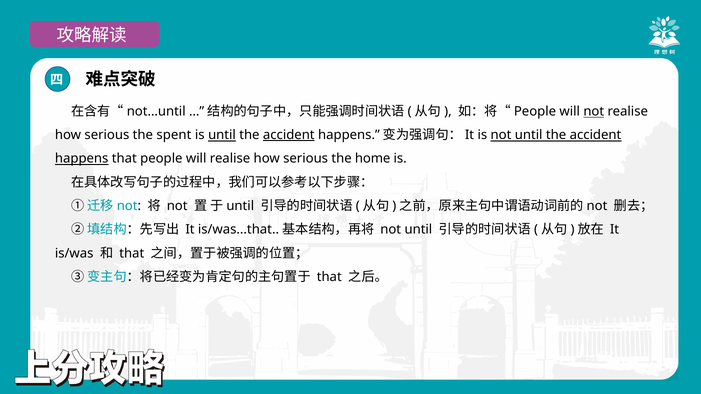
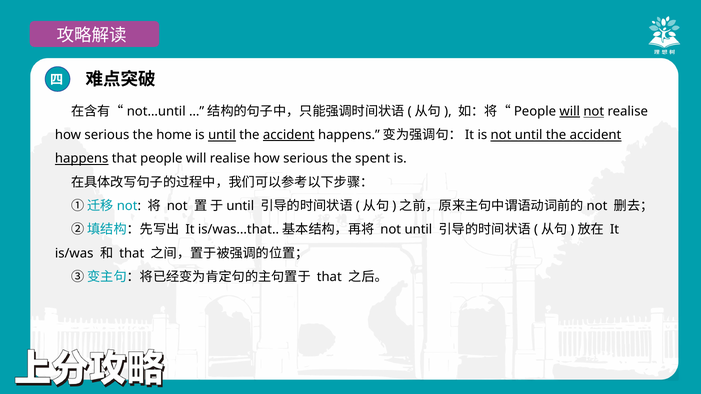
will at (570, 111) underline: none -> present
spent: spent -> home
home: home -> spent
